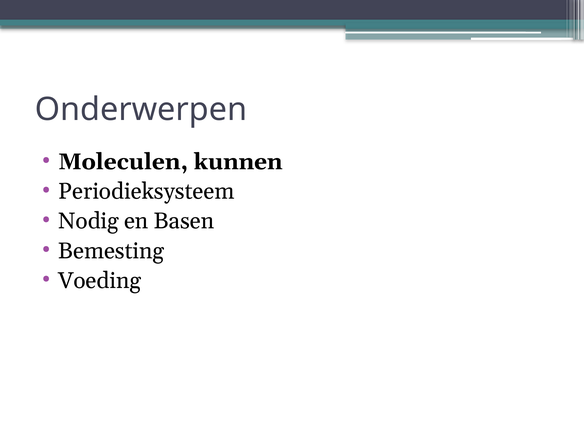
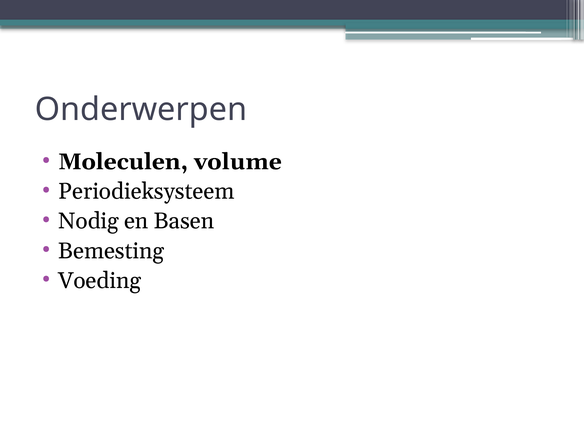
kunnen: kunnen -> volume
